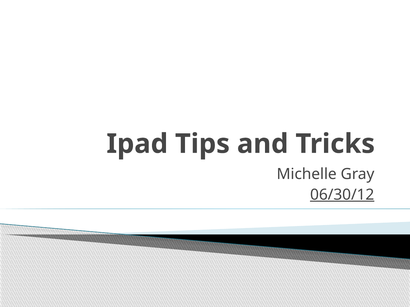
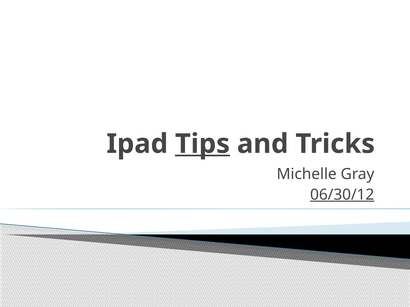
Tips underline: none -> present
